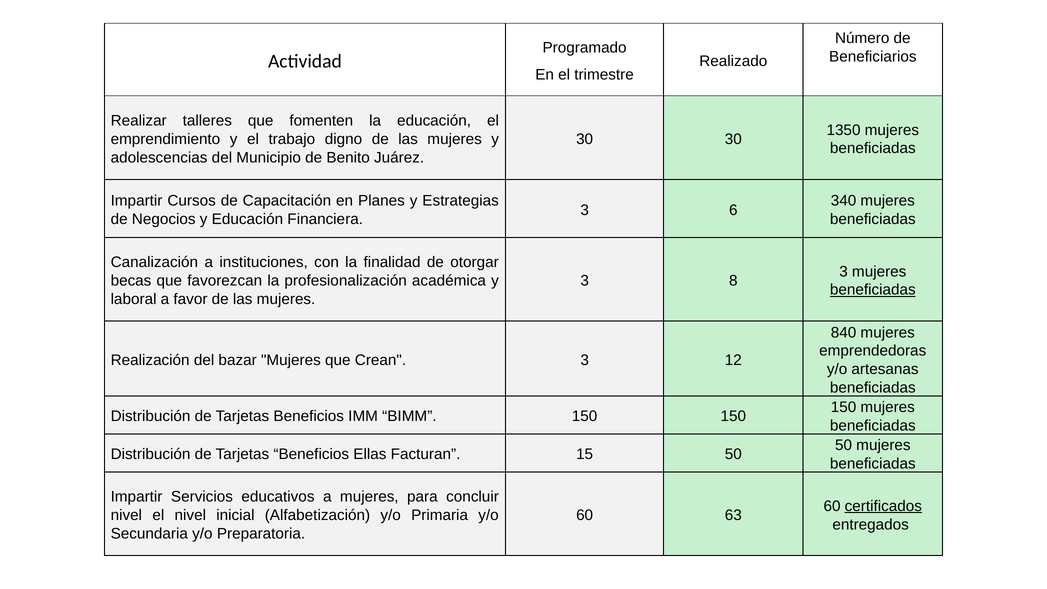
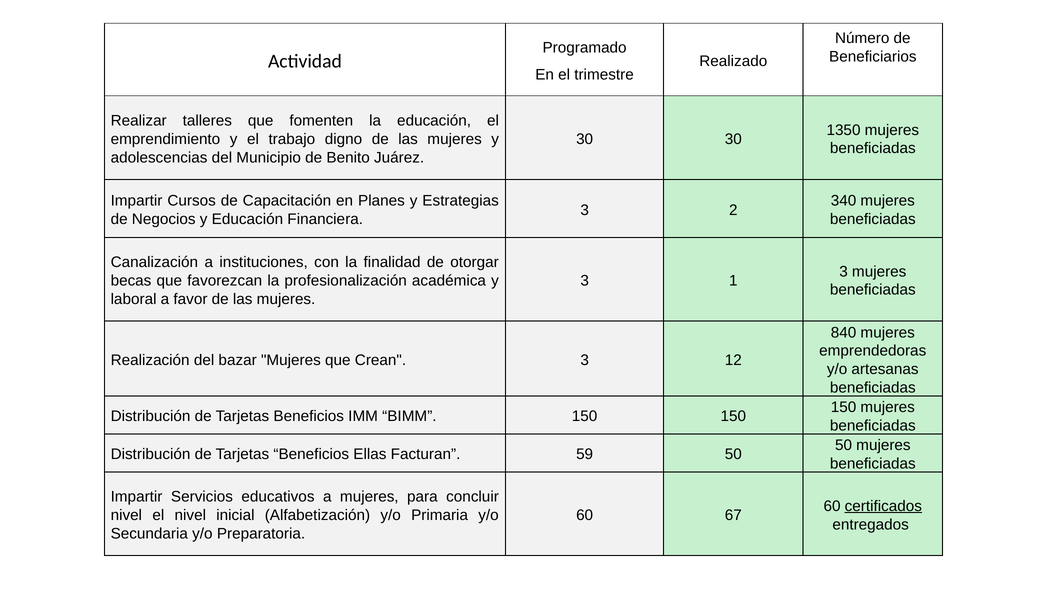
6: 6 -> 2
8: 8 -> 1
beneficiadas at (873, 290) underline: present -> none
15: 15 -> 59
63: 63 -> 67
